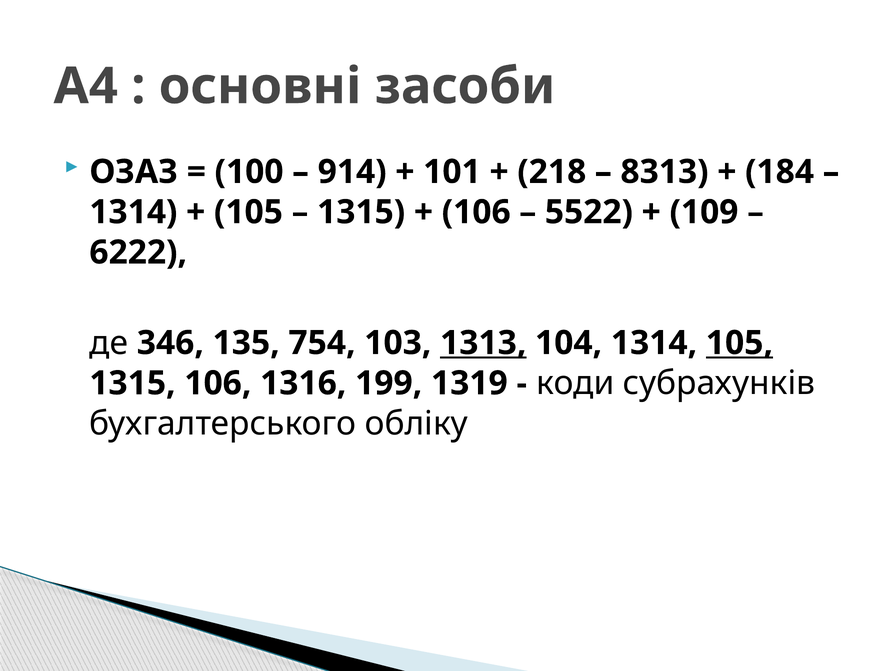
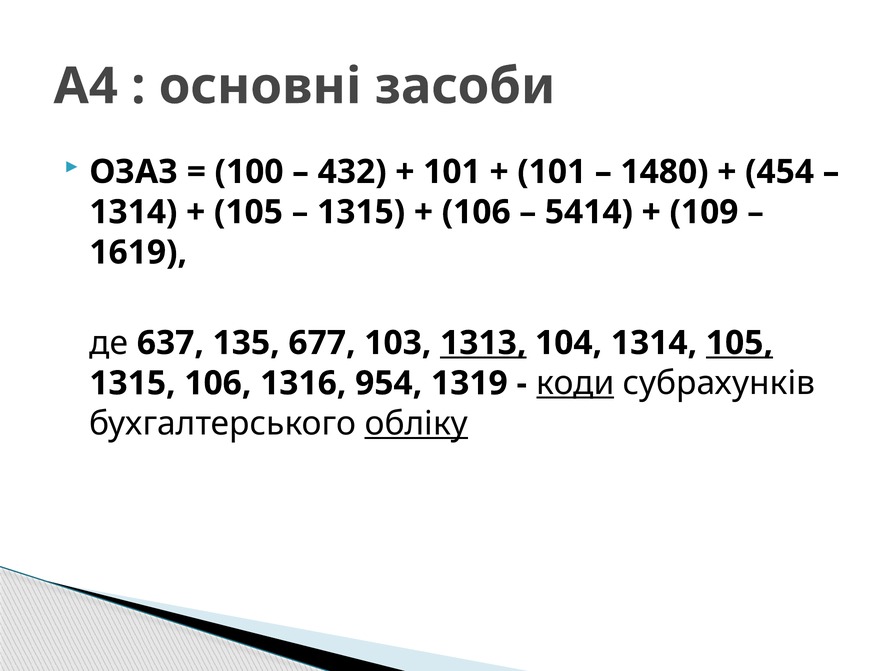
914: 914 -> 432
218 at (552, 172): 218 -> 101
8313: 8313 -> 1480
184: 184 -> 454
5522: 5522 -> 5414
6222: 6222 -> 1619
346: 346 -> 637
754: 754 -> 677
199: 199 -> 954
коди underline: none -> present
обліку underline: none -> present
